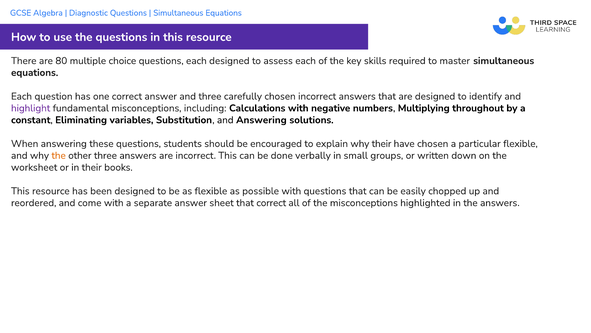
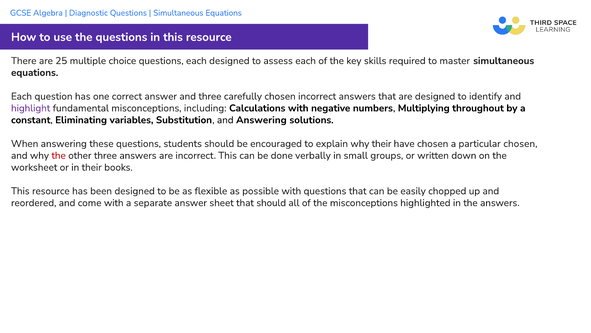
80: 80 -> 25
particular flexible: flexible -> chosen
the at (59, 155) colour: orange -> red
that correct: correct -> should
